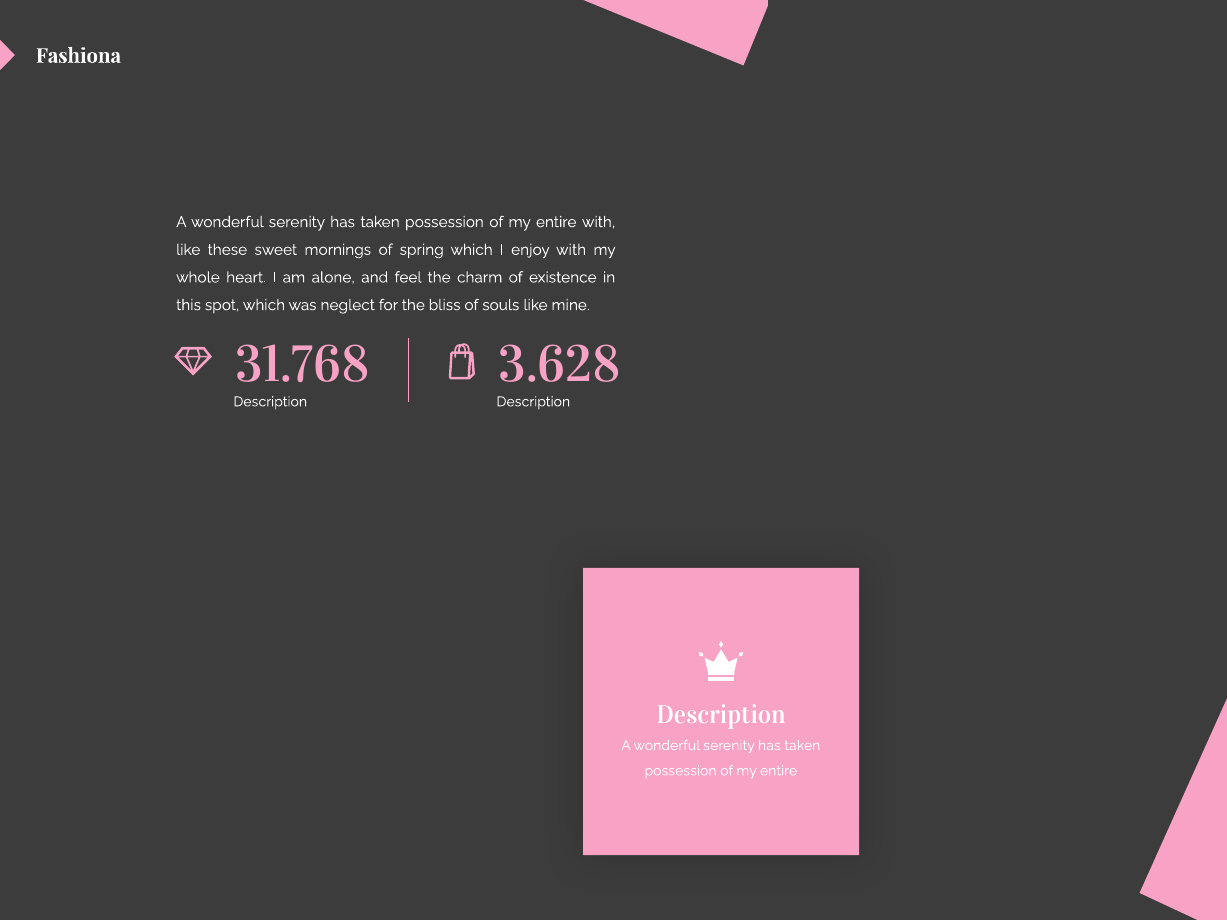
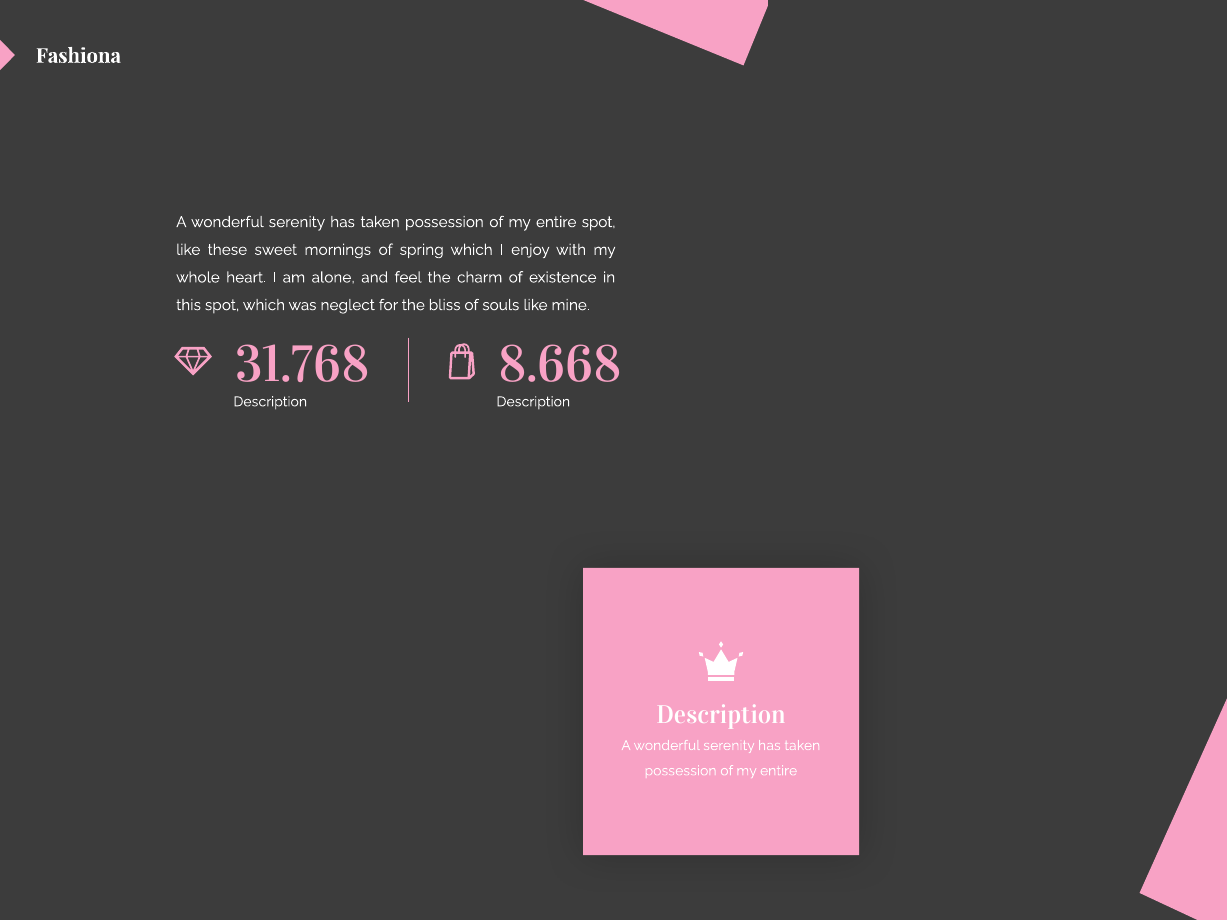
entire with: with -> spot
3.628: 3.628 -> 8.668
